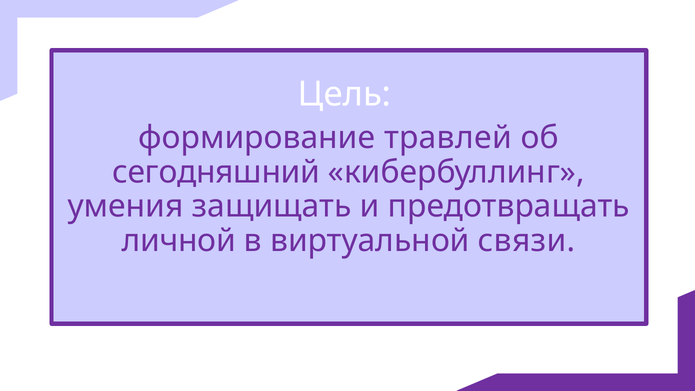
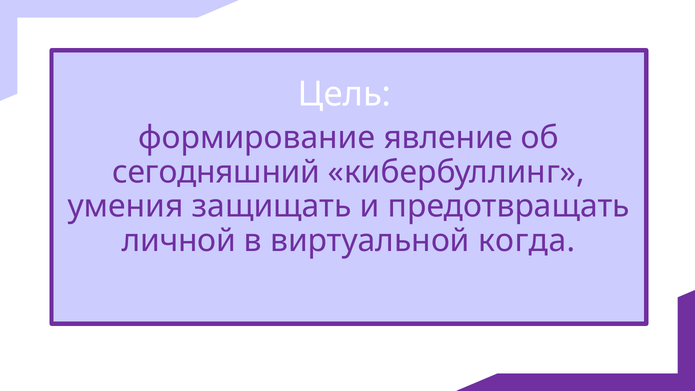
травлей: травлей -> явление
связи: связи -> когда
